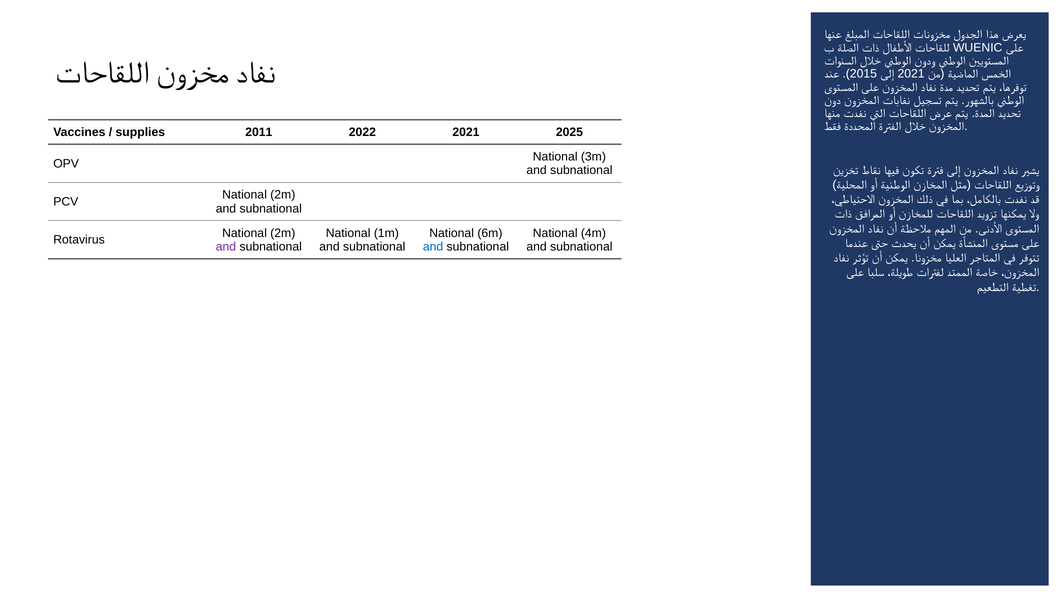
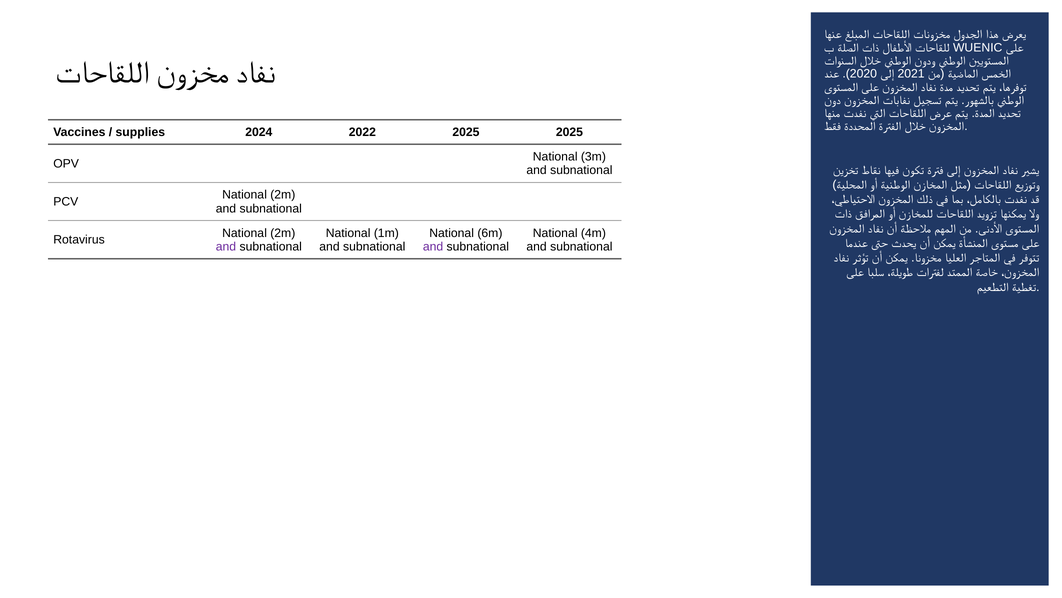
2015: 2015 -> 2020
2011: 2011 -> 2024
2022 2021: 2021 -> 2025
and at (433, 246) colour: blue -> purple
